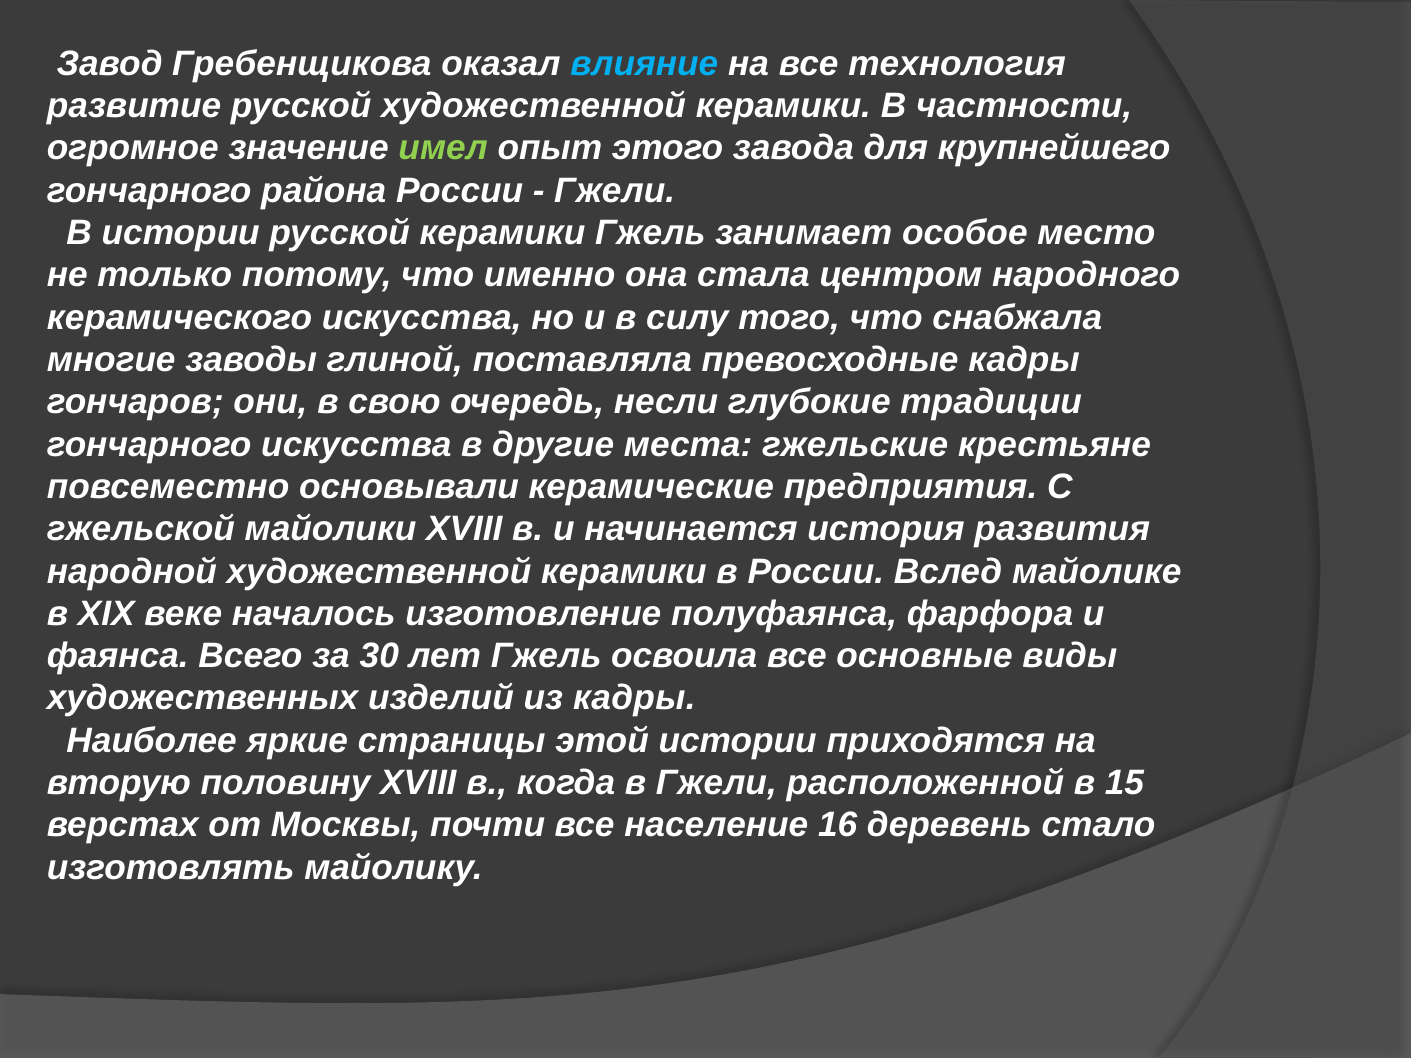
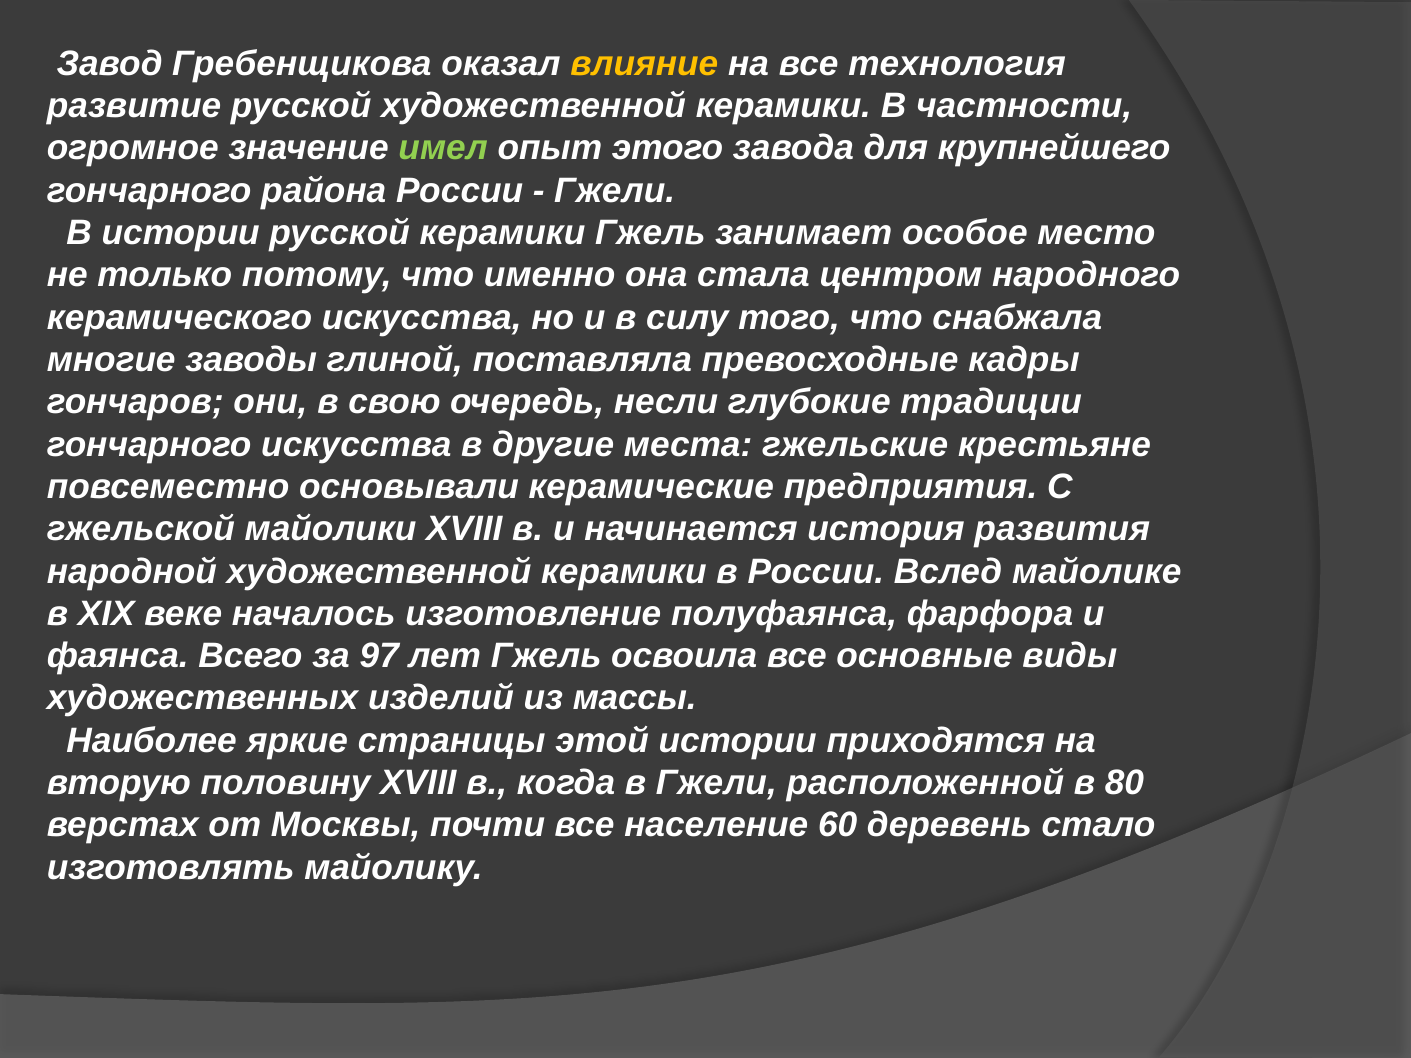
влияние colour: light blue -> yellow
30: 30 -> 97
из кадры: кадры -> массы
15: 15 -> 80
16: 16 -> 60
